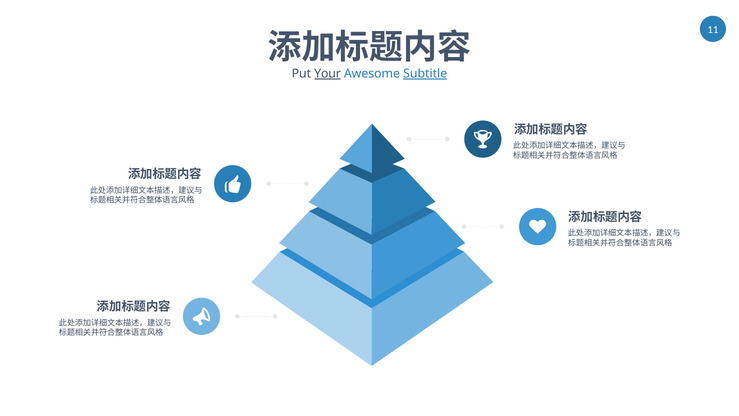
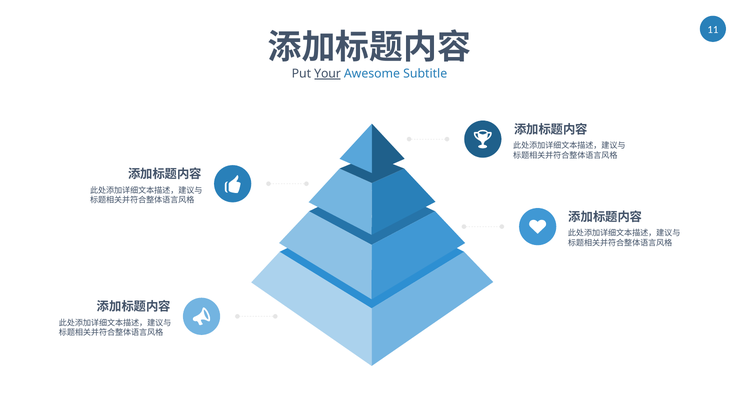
Subtitle underline: present -> none
